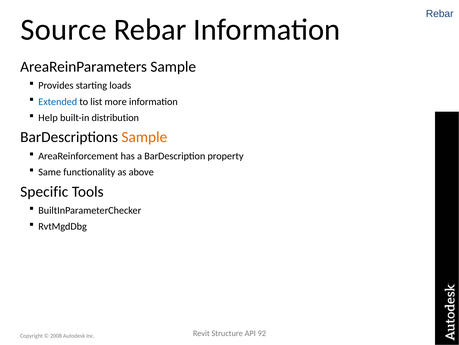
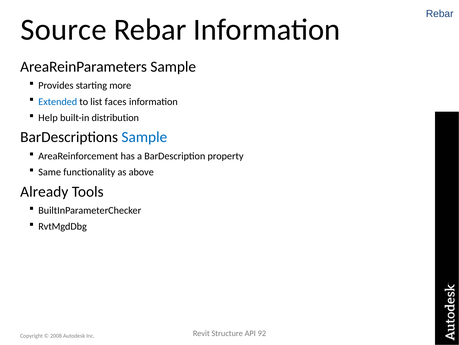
loads: loads -> more
more: more -> faces
Sample at (144, 137) colour: orange -> blue
Specific: Specific -> Already
